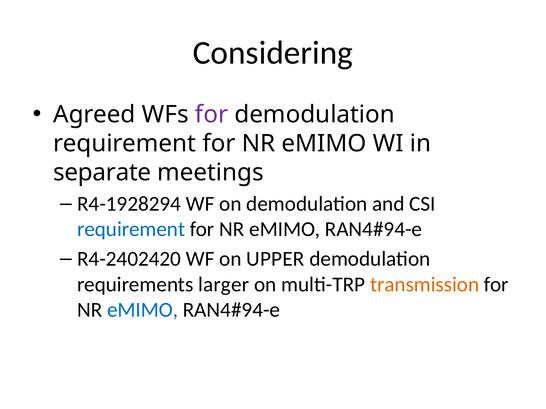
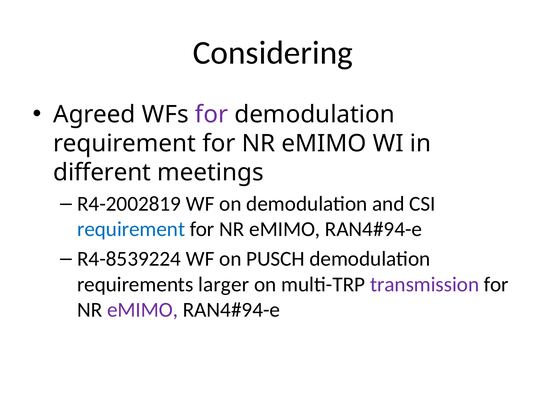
separate: separate -> different
R4-1928294: R4-1928294 -> R4-2002819
R4-2402420: R4-2402420 -> R4-8539224
UPPER: UPPER -> PUSCH
transmission colour: orange -> purple
eMIMO at (143, 310) colour: blue -> purple
